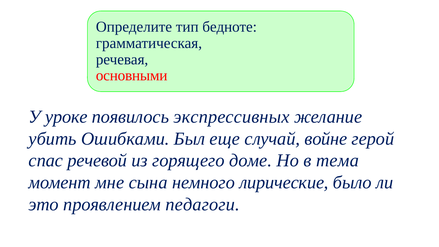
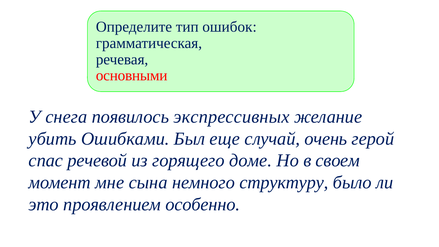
бедноте: бедноте -> ошибок
уроке: уроке -> снега
войне: войне -> очень
тема: тема -> своем
лирические: лирические -> структуру
педагоги: педагоги -> особенно
